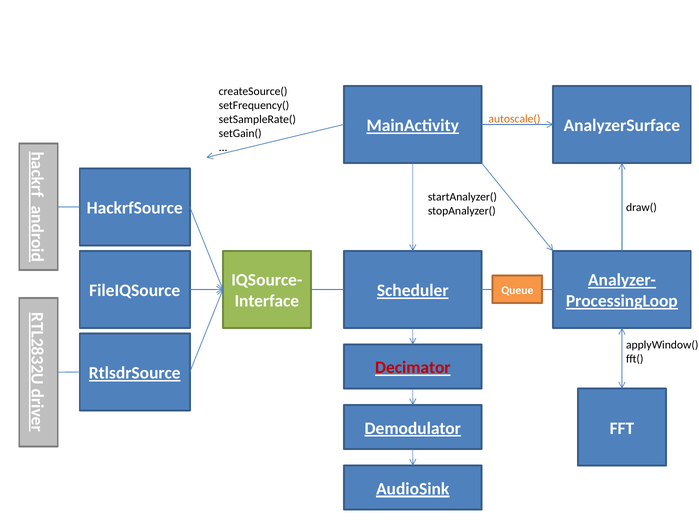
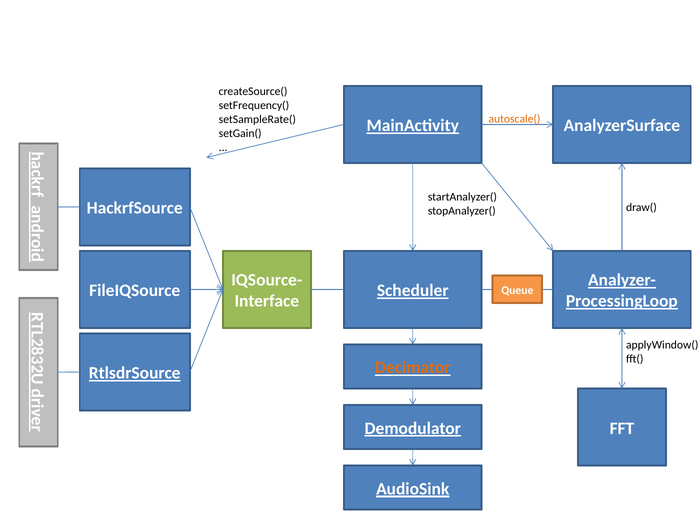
Decimator colour: red -> orange
